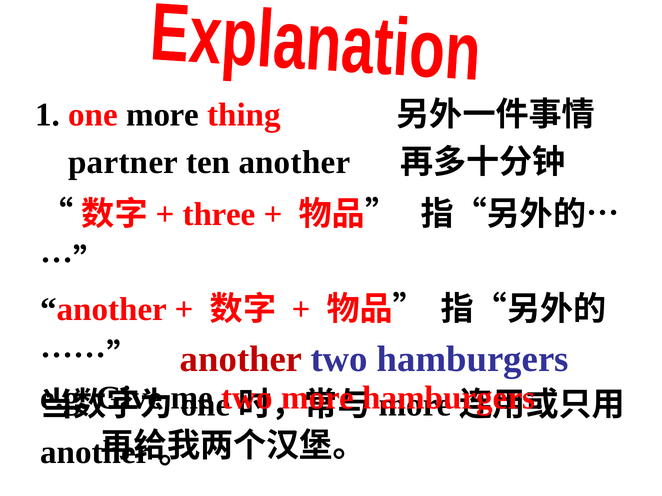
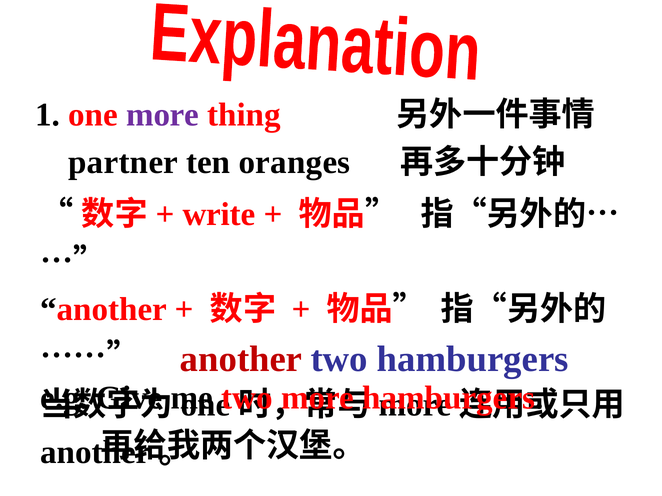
more at (163, 115) colour: black -> purple
ten another: another -> oranges
three: three -> write
